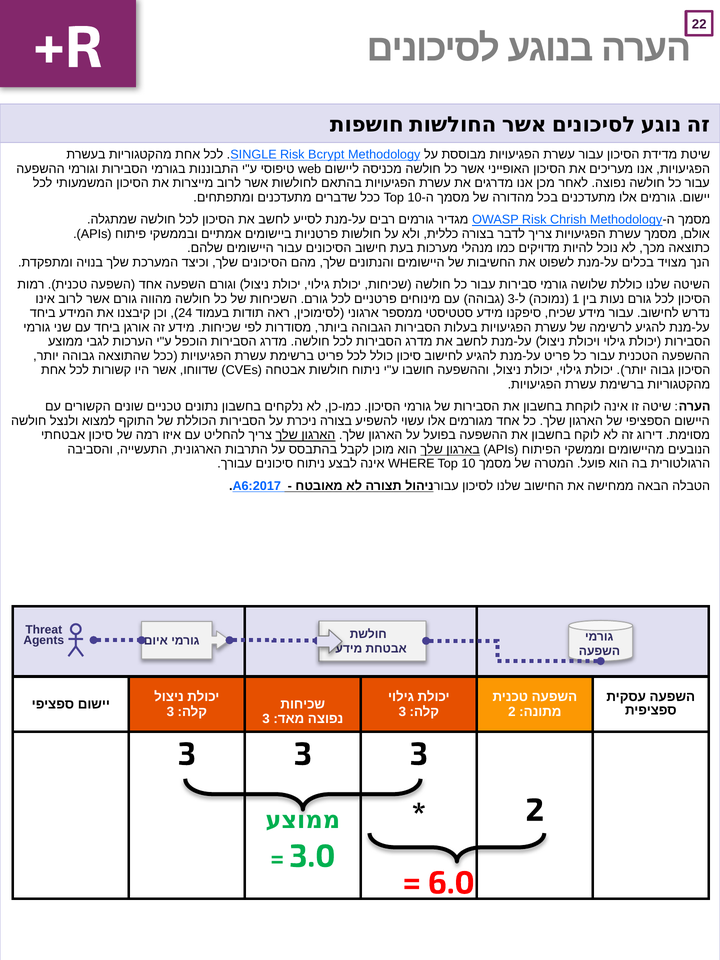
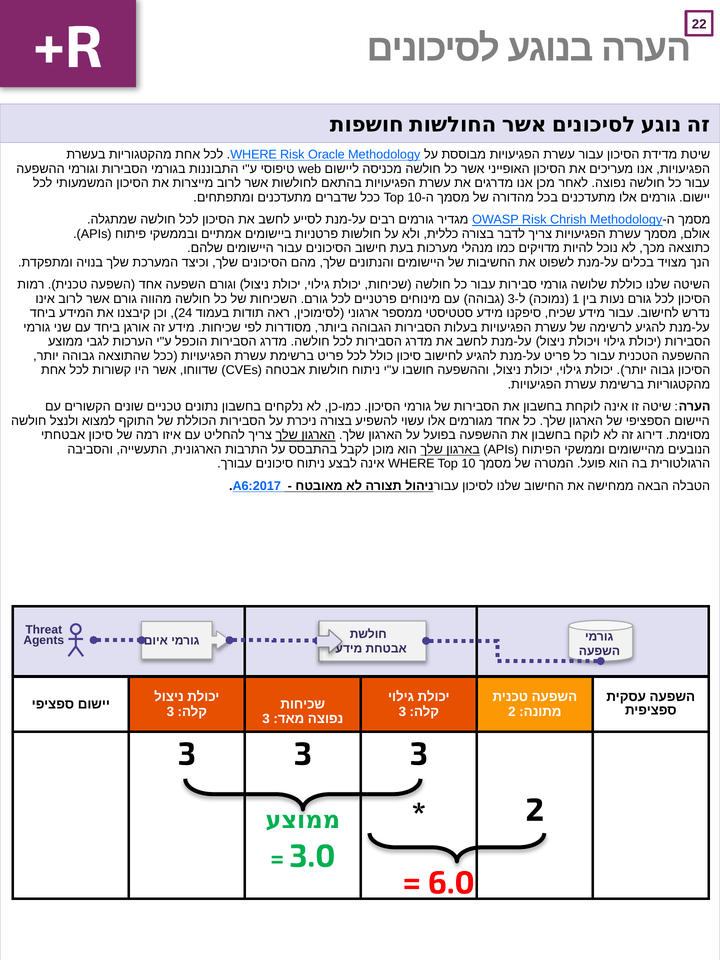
SINGLE at (254, 155): SINGLE -> WHERE
Bcrypt: Bcrypt -> Oracle
